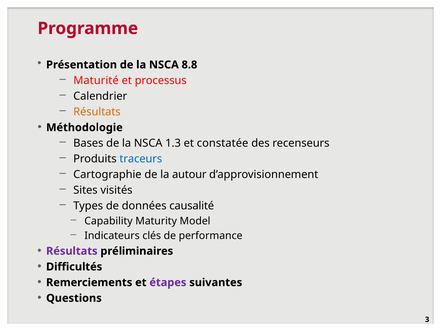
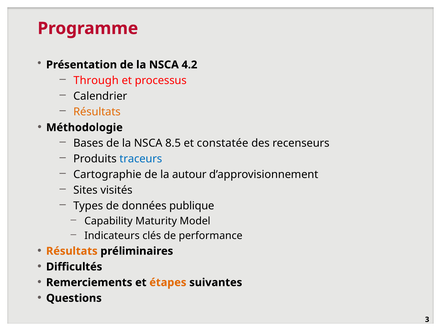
8.8: 8.8 -> 4.2
Maturité: Maturité -> Through
1.3: 1.3 -> 8.5
causalité: causalité -> publique
Résultats at (72, 251) colour: purple -> orange
étapes colour: purple -> orange
